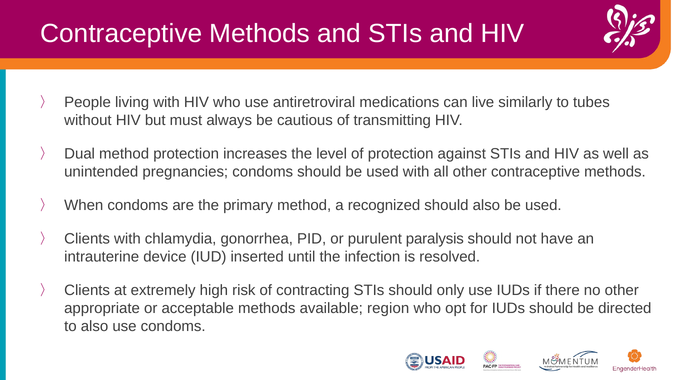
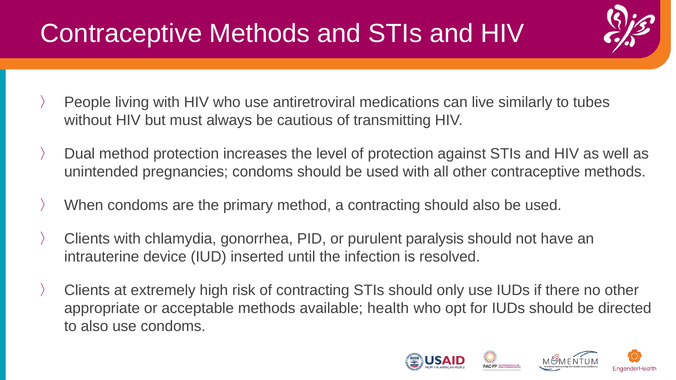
a recognized: recognized -> contracting
region: region -> health
